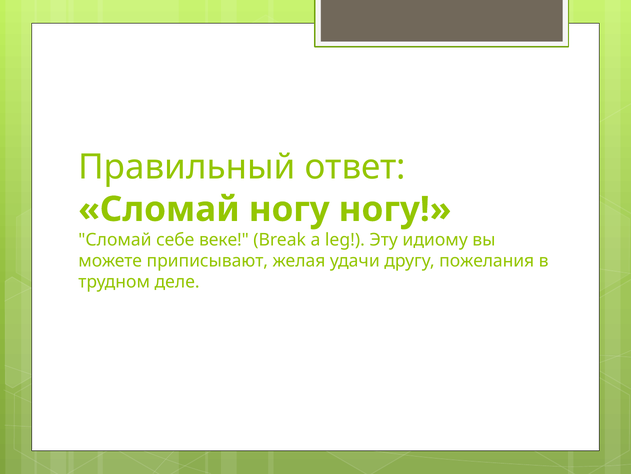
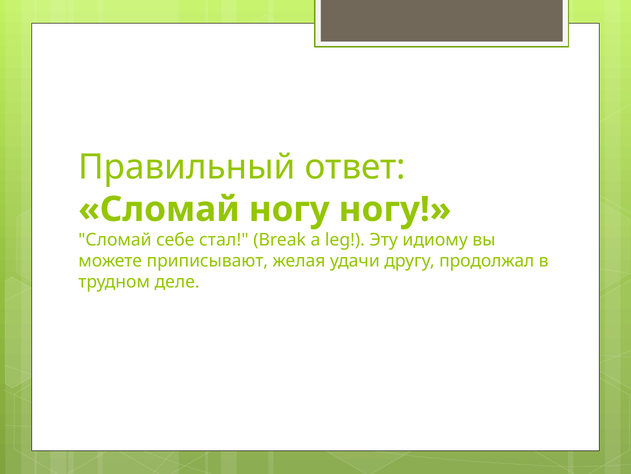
веке: веке -> стал
пожелания: пожелания -> продолжал
